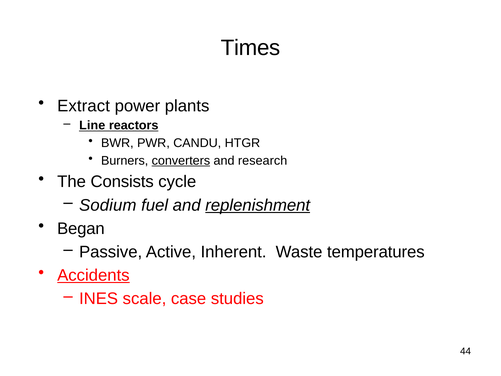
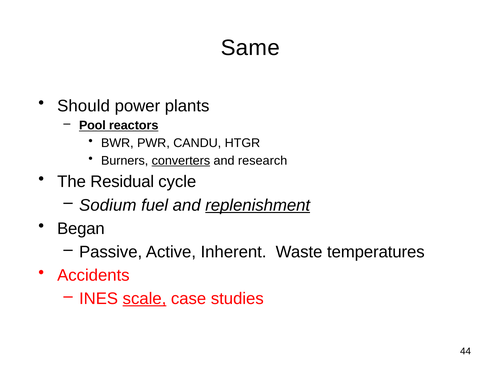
Times: Times -> Same
Extract: Extract -> Should
Line: Line -> Pool
Consists: Consists -> Residual
Accidents underline: present -> none
scale underline: none -> present
